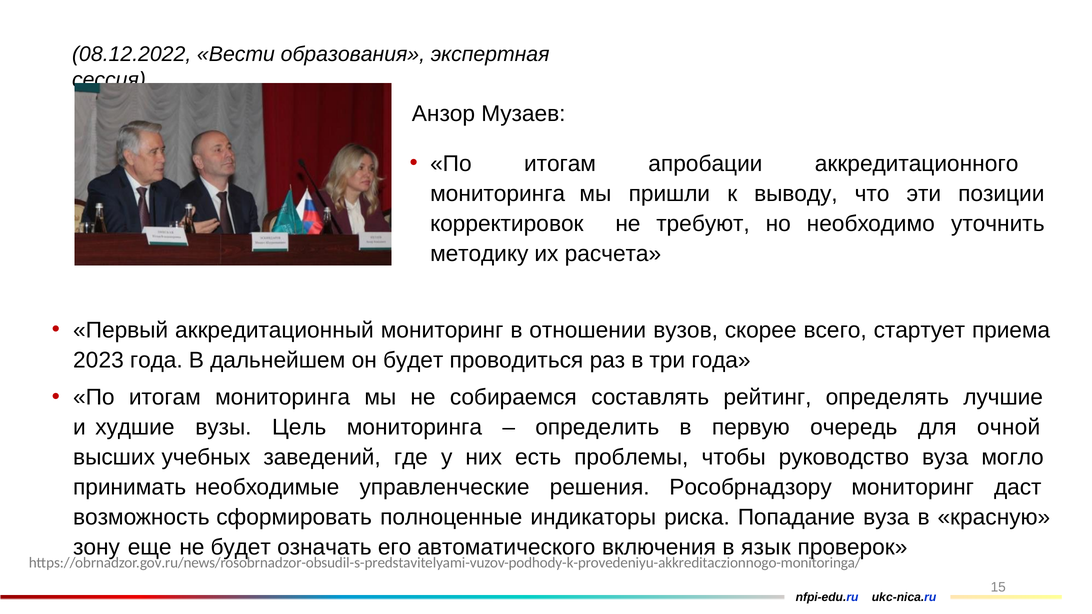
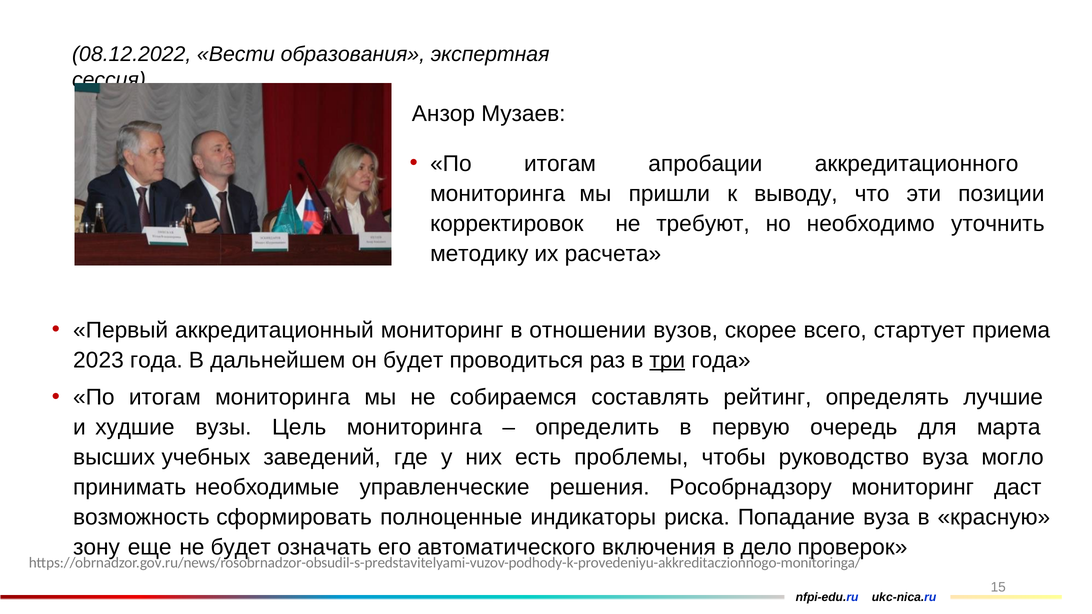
три underline: none -> present
очной: очной -> марта
язык: язык -> дело
